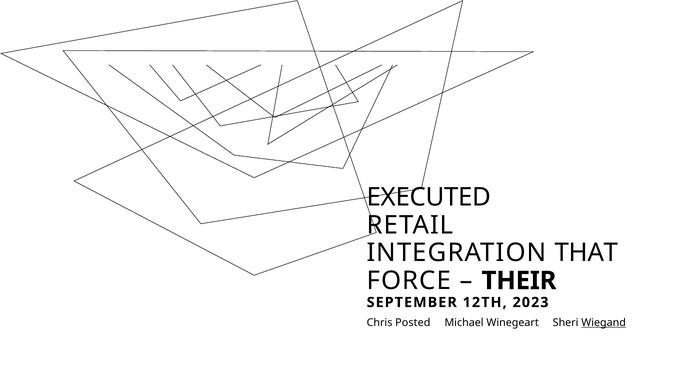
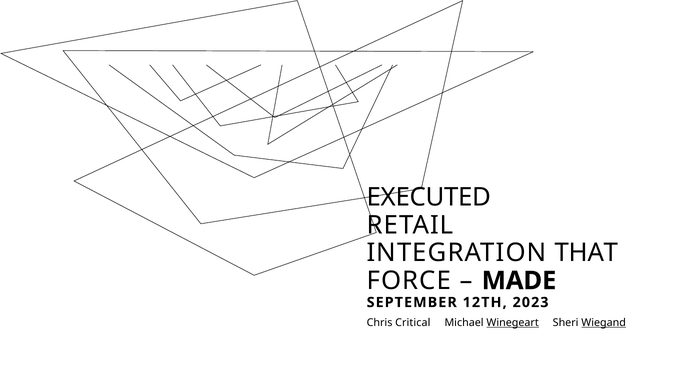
THEIR: THEIR -> MADE
Posted: Posted -> Critical
Winegeart underline: none -> present
